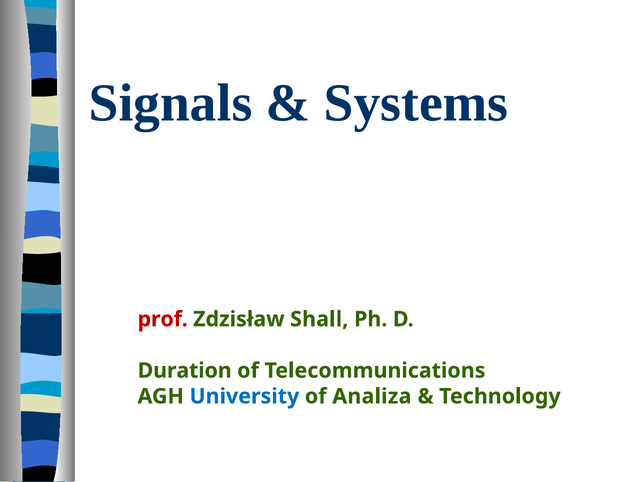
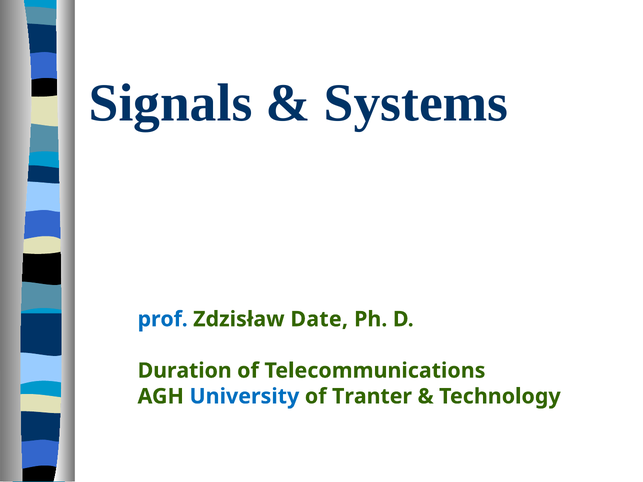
prof colour: red -> blue
Shall: Shall -> Date
Analiza: Analiza -> Tranter
